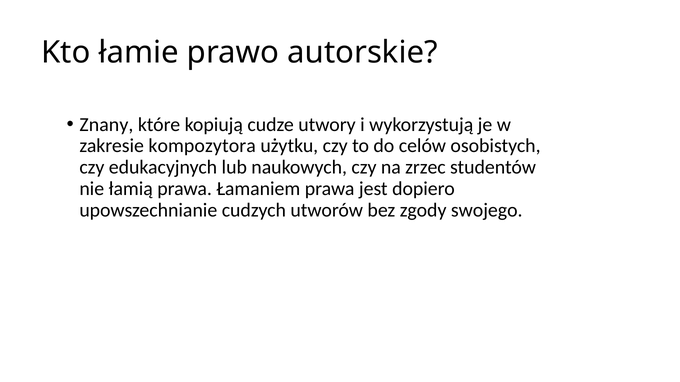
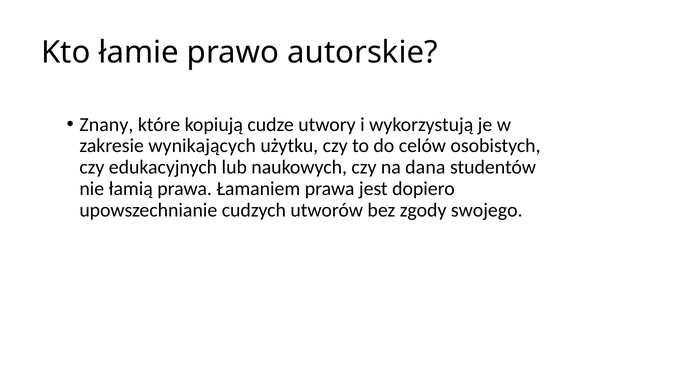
kompozytora: kompozytora -> wynikających
zrzec: zrzec -> dana
